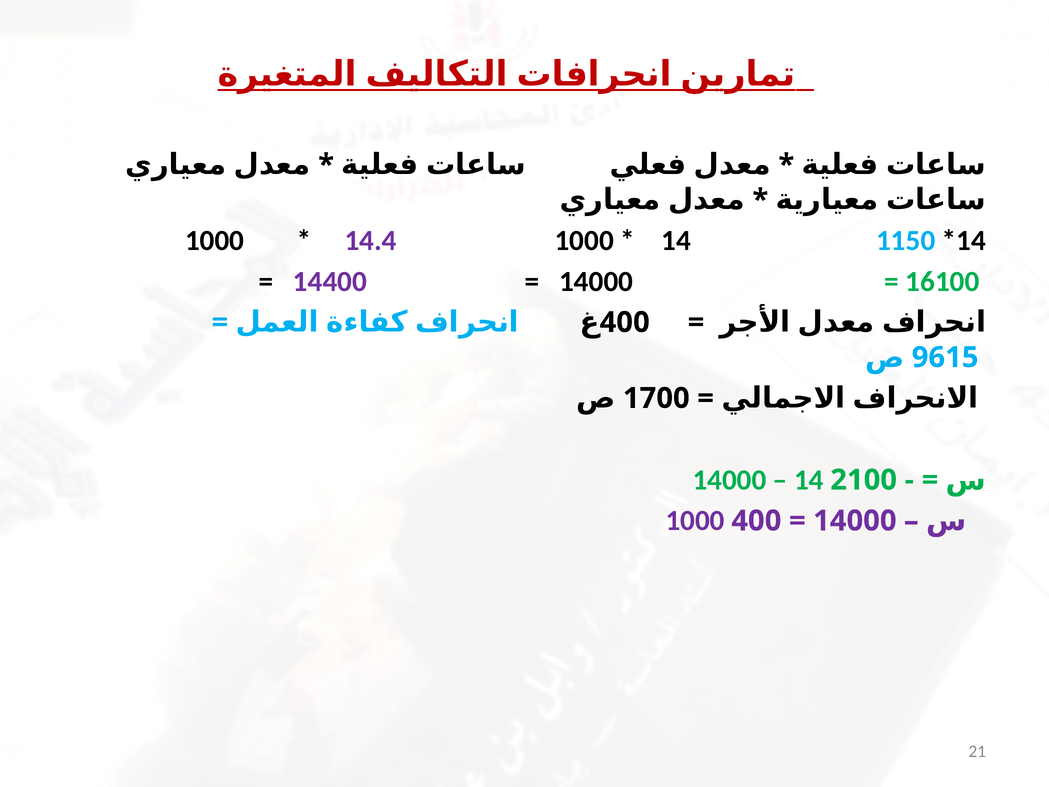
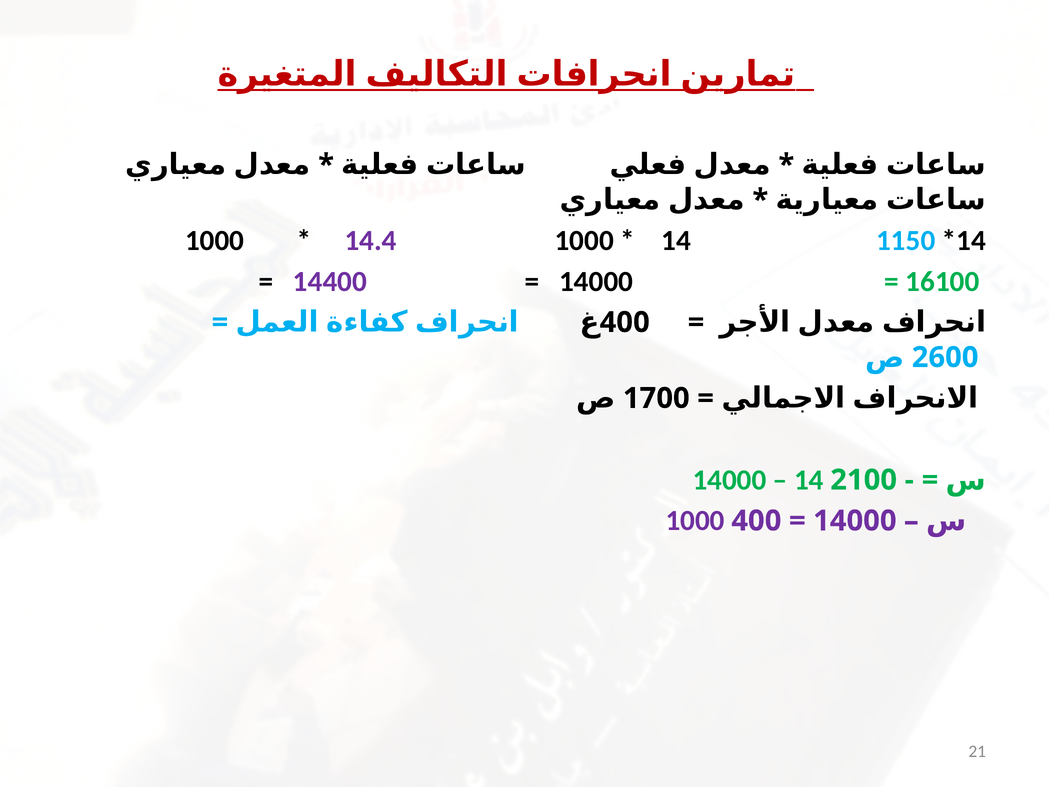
9615: 9615 -> 2600
